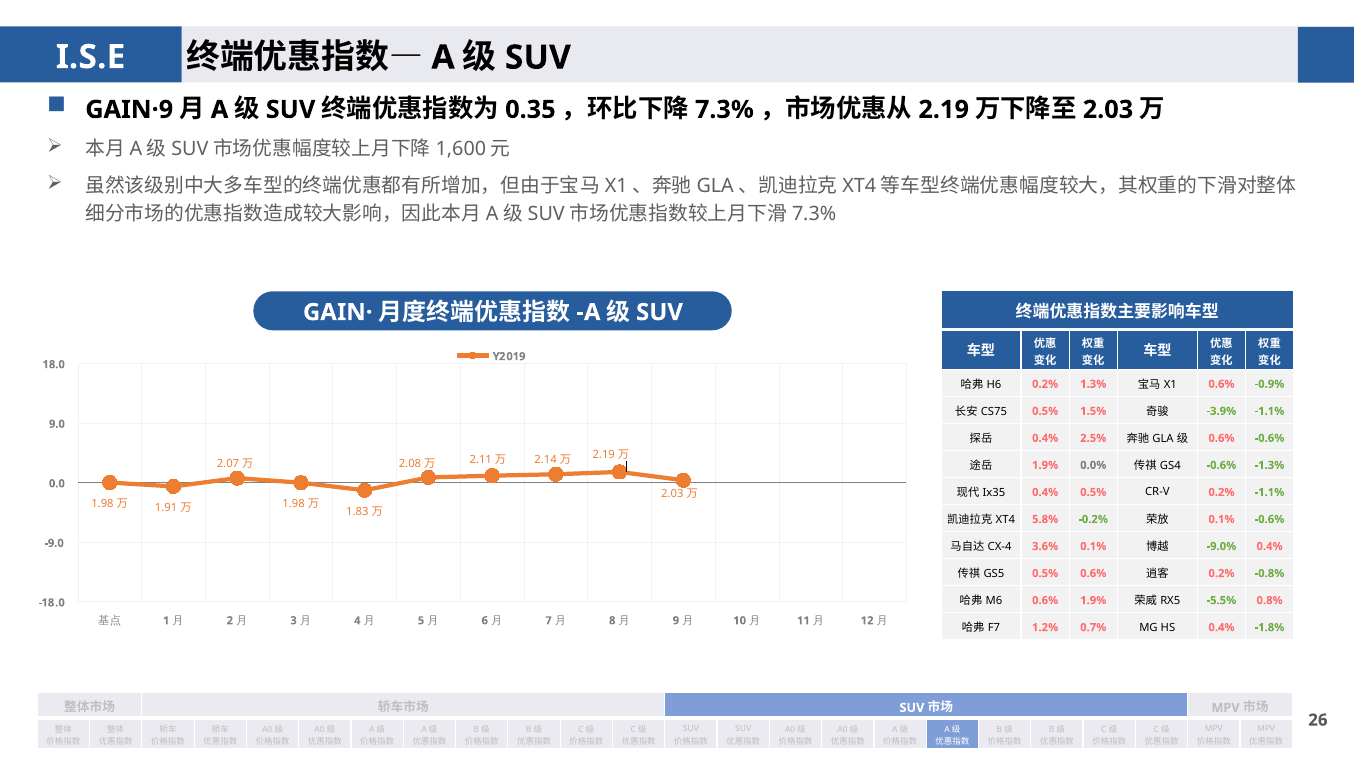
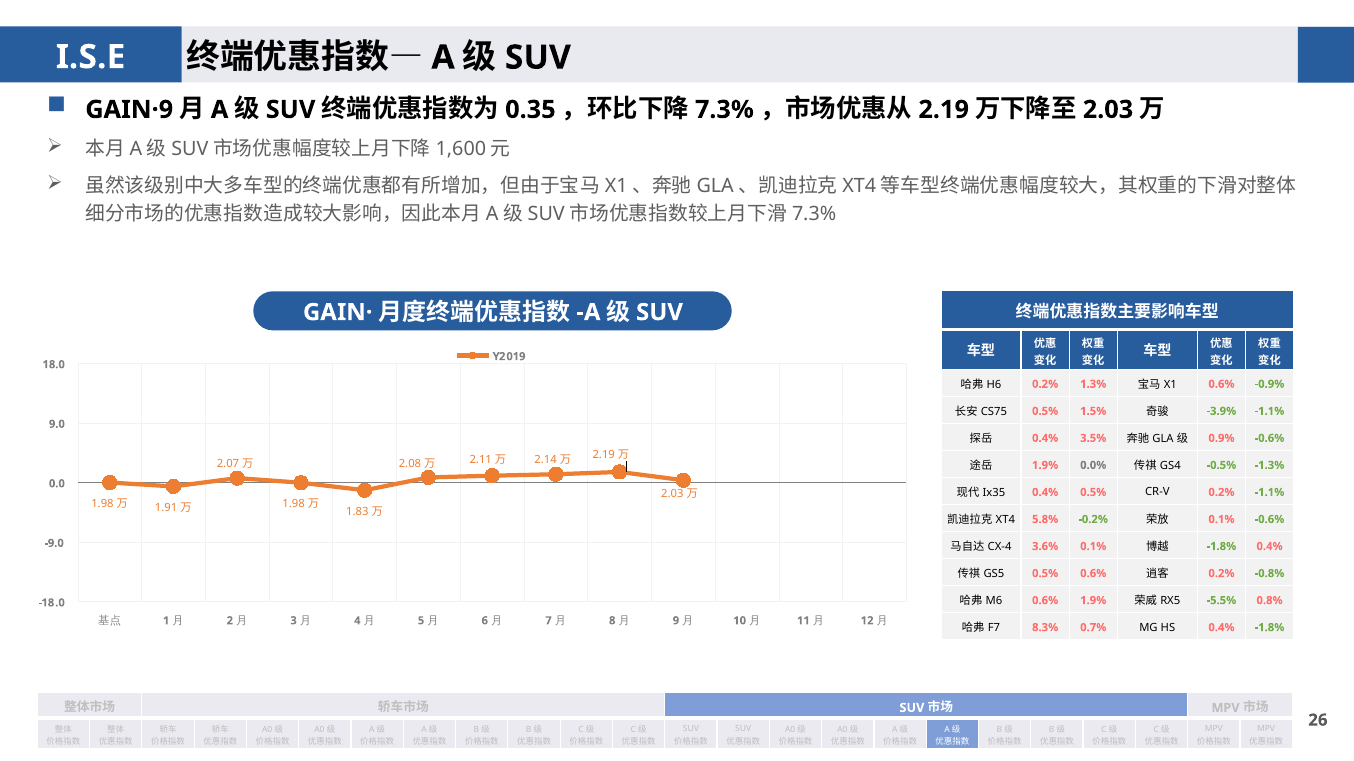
2.5%: 2.5% -> 3.5%
0.6% at (1221, 438): 0.6% -> 0.9%
-0.6% at (1221, 466): -0.6% -> -0.5%
-9.0% at (1221, 547): -9.0% -> -1.8%
1.2%: 1.2% -> 8.3%
